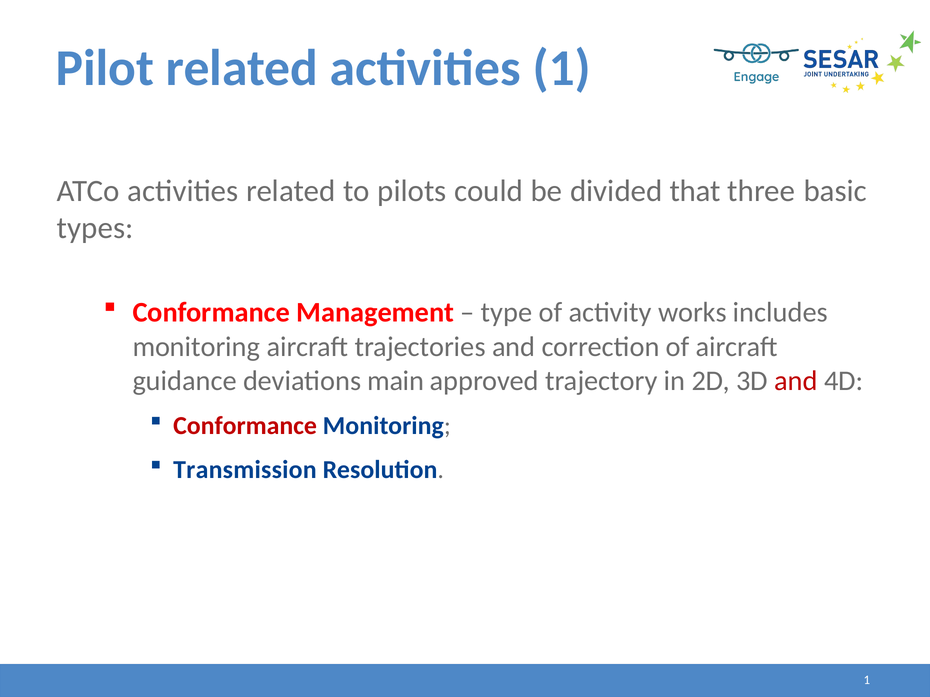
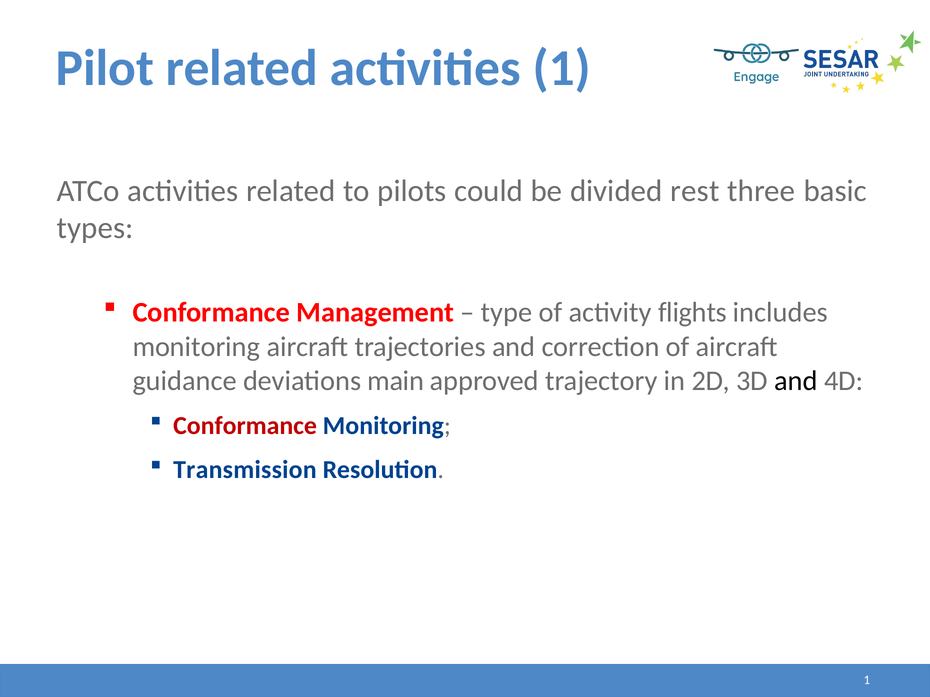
that: that -> rest
works: works -> flights
and at (796, 381) colour: red -> black
